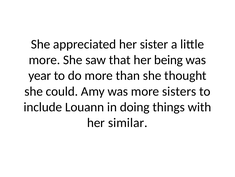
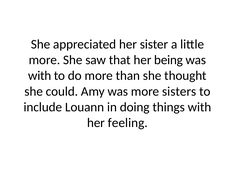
year at (40, 75): year -> with
similar: similar -> feeling
